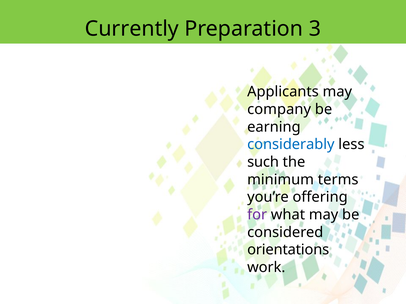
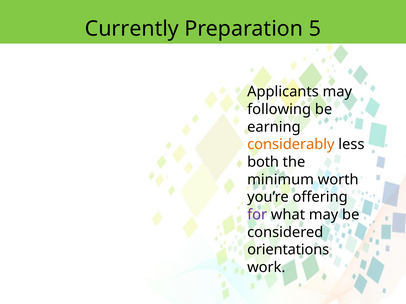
3: 3 -> 5
company: company -> following
considerably colour: blue -> orange
such: such -> both
terms: terms -> worth
